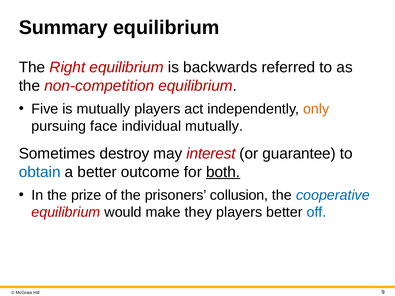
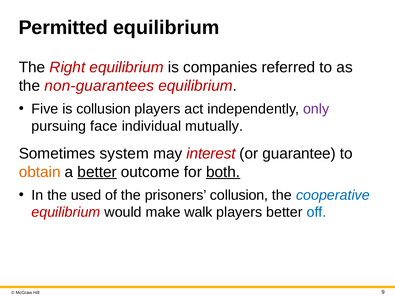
Summary: Summary -> Permitted
backwards: backwards -> companies
non-competition: non-competition -> non-guarantees
is mutually: mutually -> collusion
only colour: orange -> purple
destroy: destroy -> system
obtain colour: blue -> orange
better at (97, 172) underline: none -> present
prize: prize -> used
they: they -> walk
